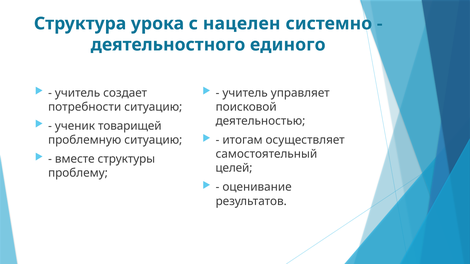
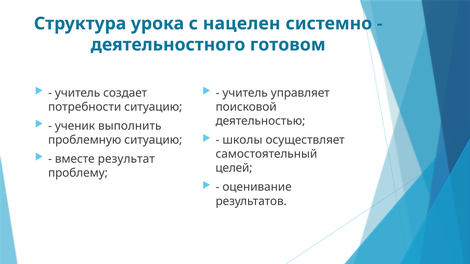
единого: единого -> готовом
товарищей: товарищей -> выполнить
итогам: итогам -> школы
структуры: структуры -> результат
